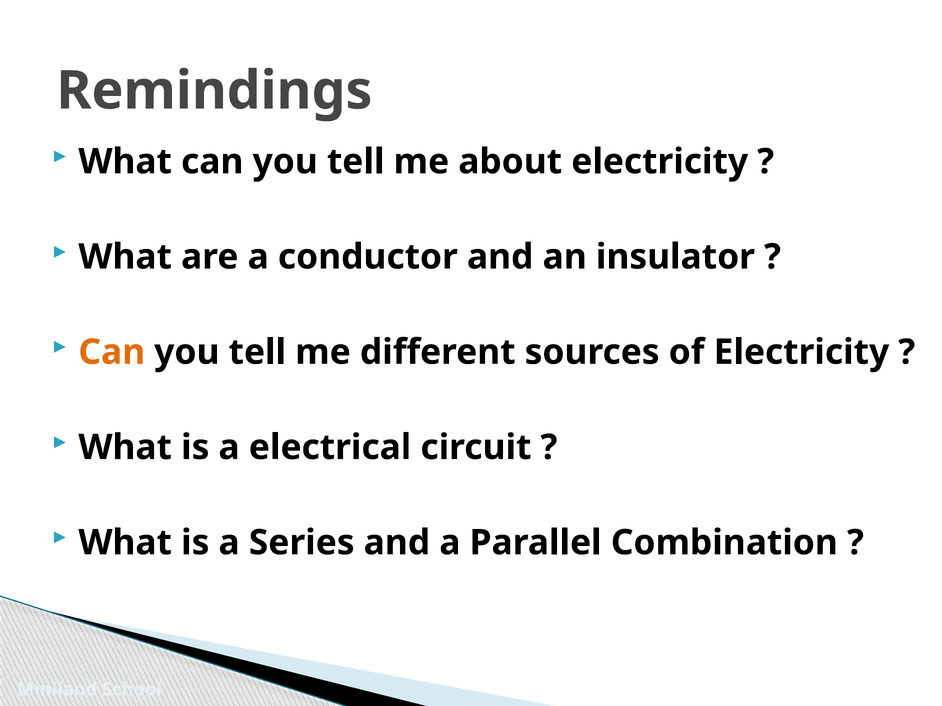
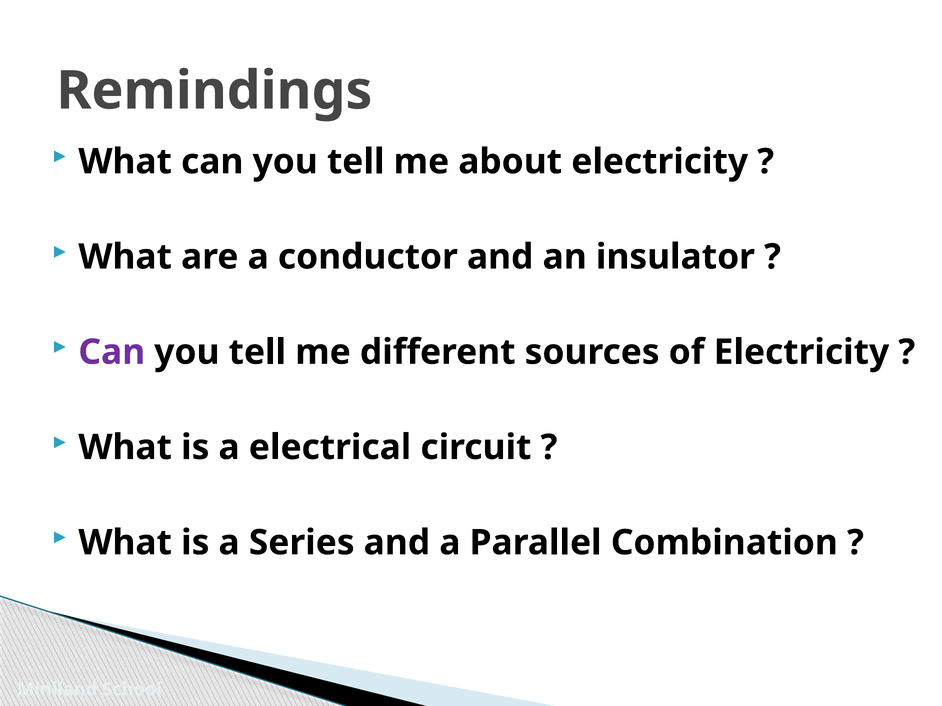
Can at (112, 352) colour: orange -> purple
